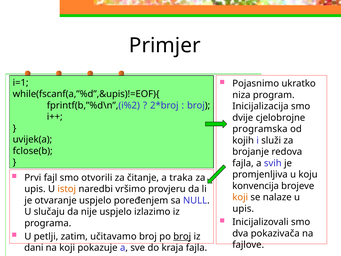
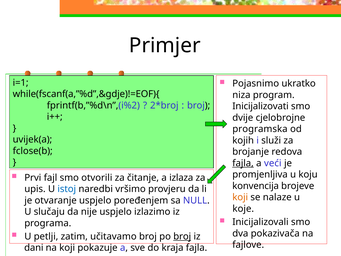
while(fscanf(a,”%d”,&upis)!=EOF){: while(fscanf(a,”%d”,&upis)!=EOF){ -> while(fscanf(a,”%d”,&gdje)!=EOF){
Inicijalizacija: Inicijalizacija -> Inicijalizovati
fajla at (243, 163) underline: none -> present
svih: svih -> veći
traka: traka -> izlaza
istoj colour: orange -> blue
upis at (243, 209): upis -> koje
